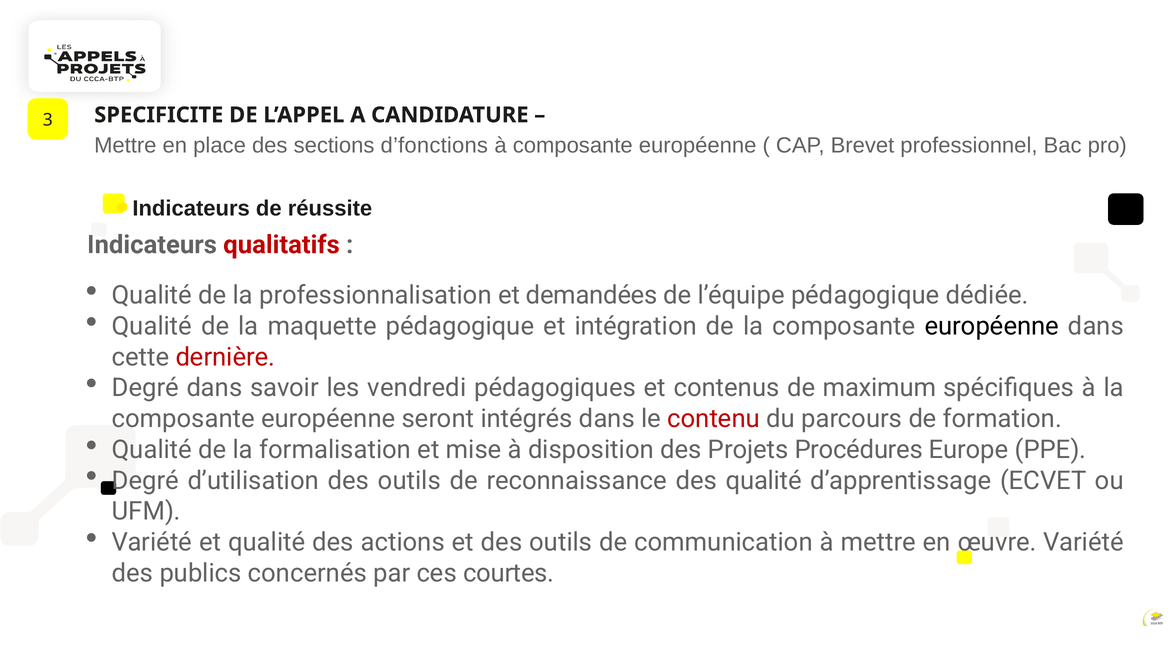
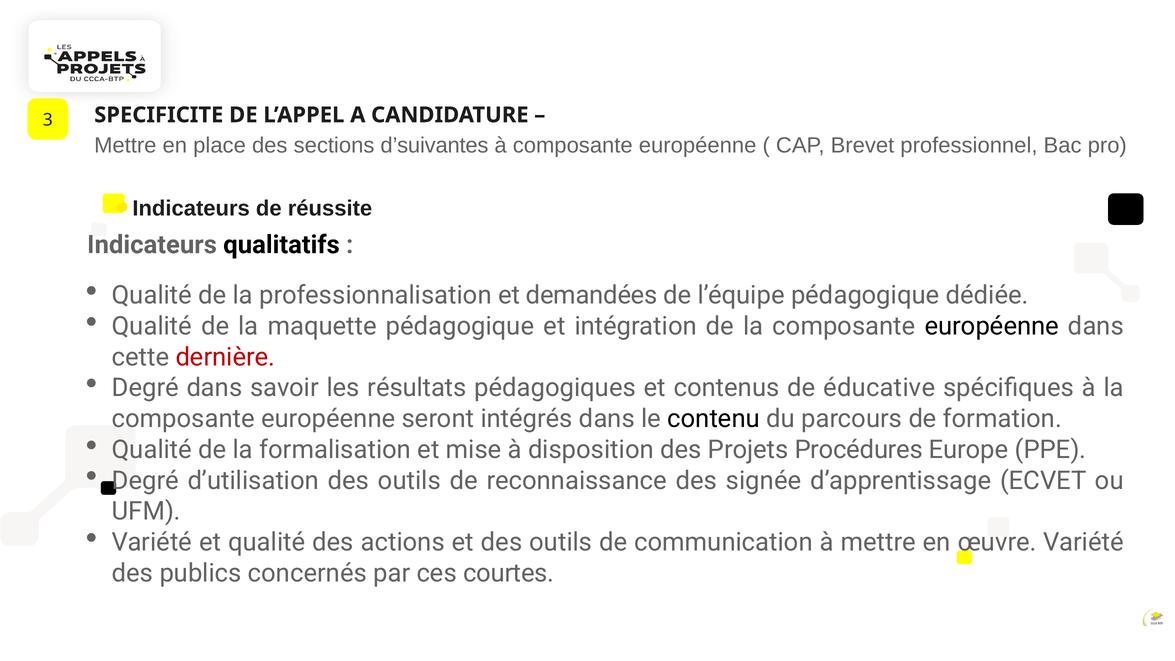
d’fonctions: d’fonctions -> d’suivantes
qualitatifs colour: red -> black
vendredi: vendredi -> résultats
maximum: maximum -> éducative
contenu colour: red -> black
des qualité: qualité -> signée
